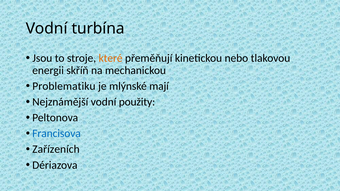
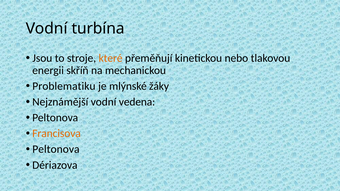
mají: mají -> žáky
použity: použity -> vedena
Francisova colour: blue -> orange
Zařízeních at (56, 149): Zařízeních -> Peltonova
